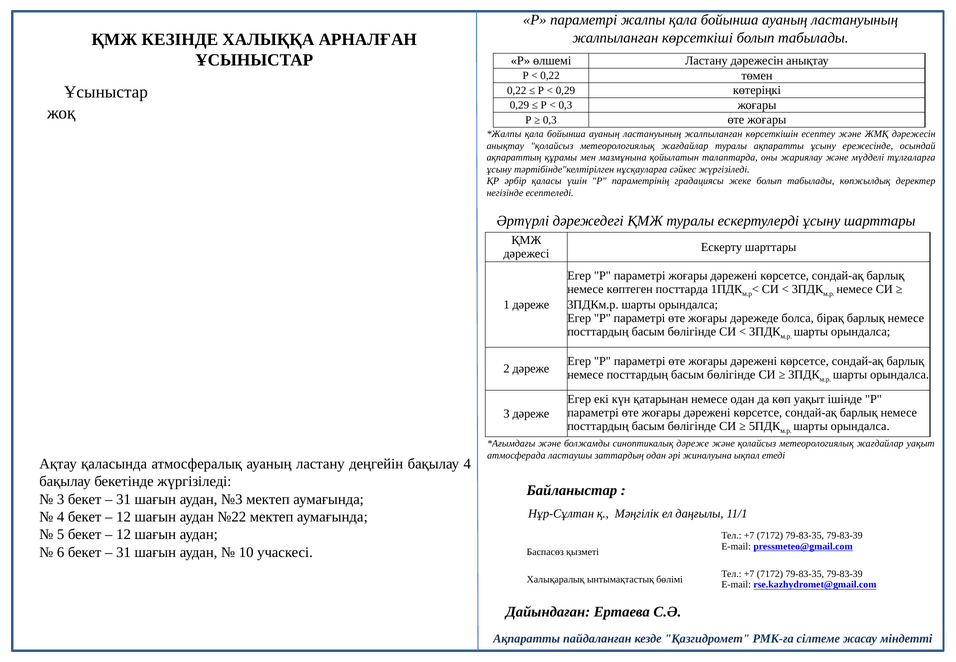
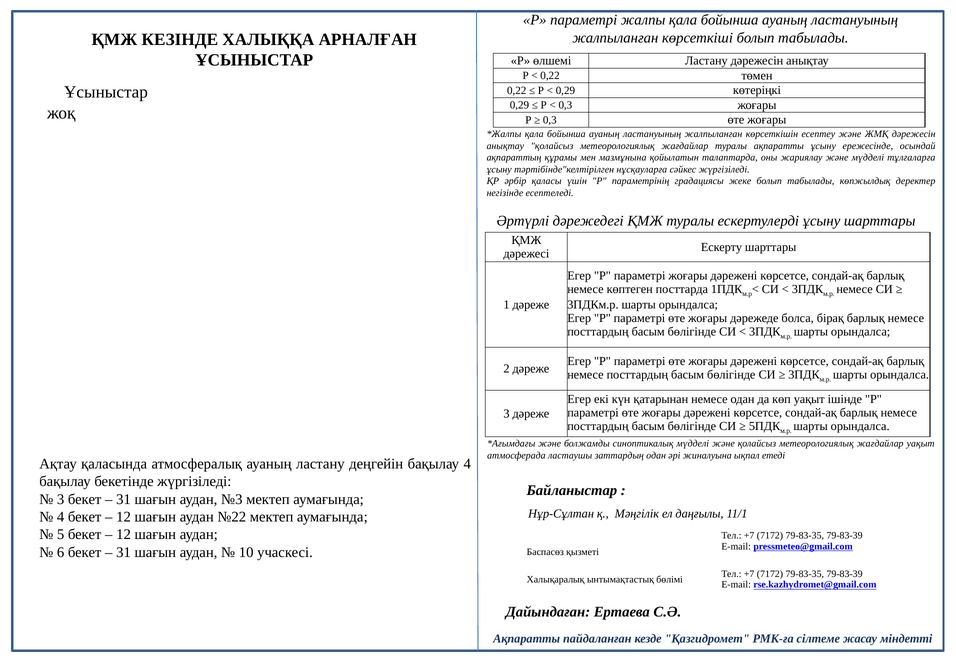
синоптикалық дәреже: дәреже -> мүдделі
